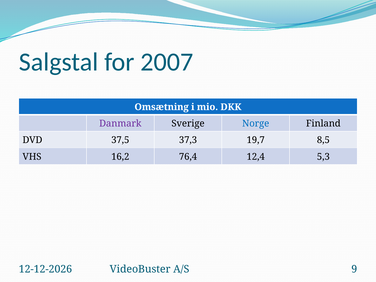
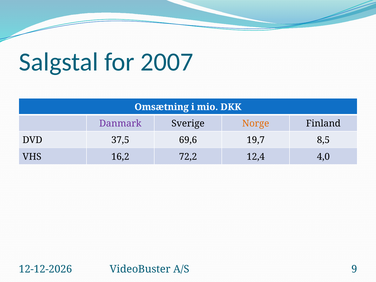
Norge colour: blue -> orange
37,3: 37,3 -> 69,6
76,4: 76,4 -> 72,2
5,3: 5,3 -> 4,0
